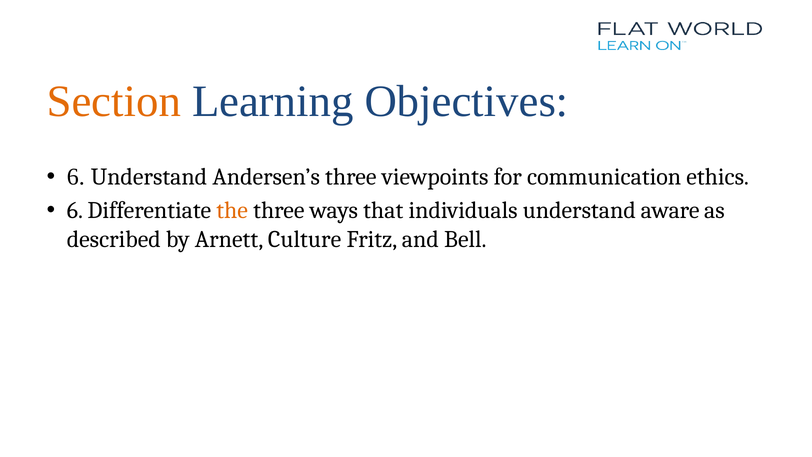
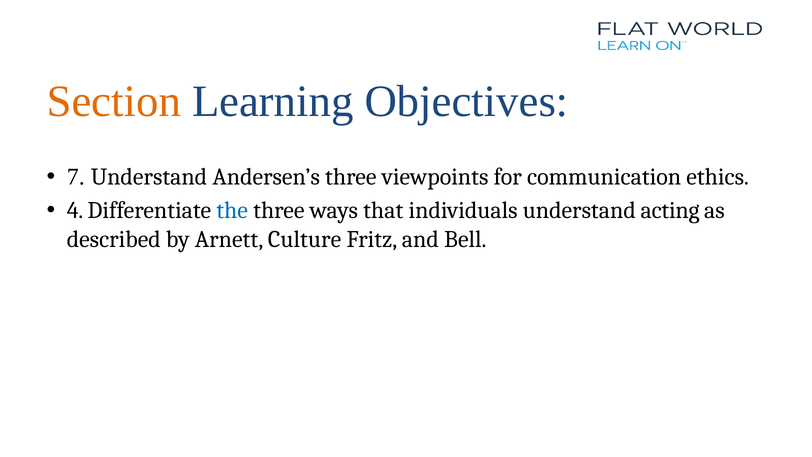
6 at (76, 177): 6 -> 7
6 at (75, 210): 6 -> 4
the colour: orange -> blue
aware: aware -> acting
